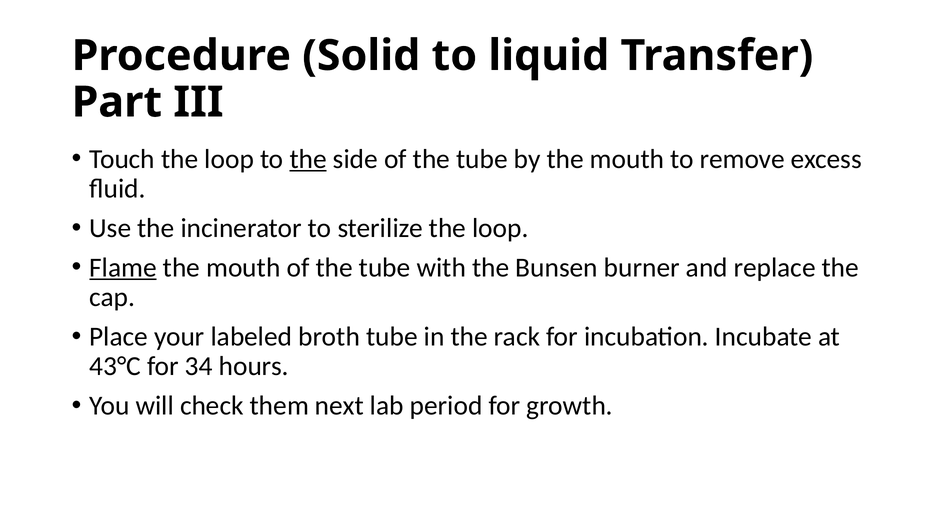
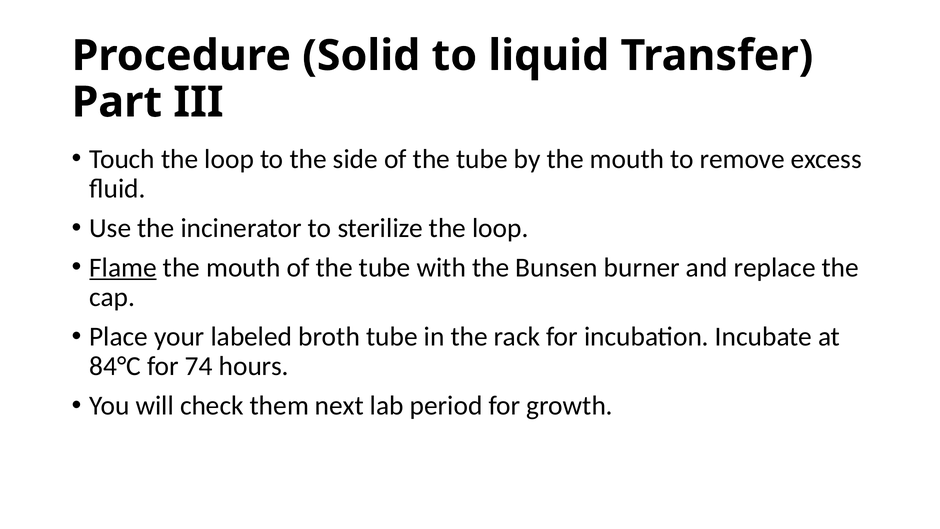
the at (308, 159) underline: present -> none
43°C: 43°C -> 84°C
34: 34 -> 74
